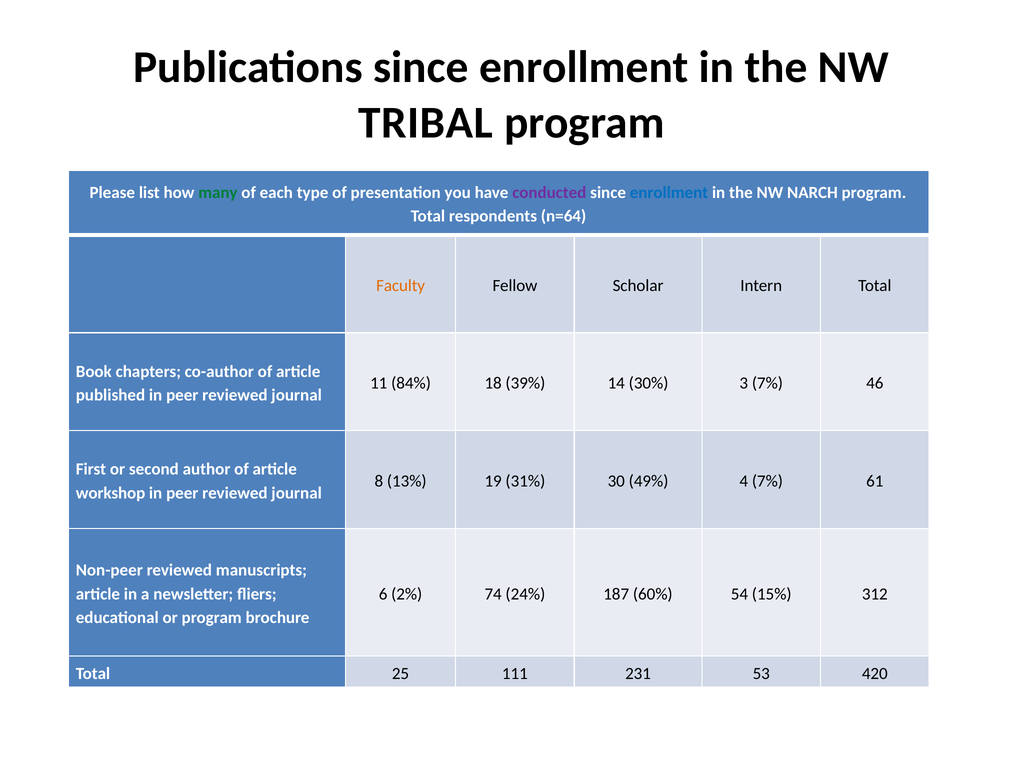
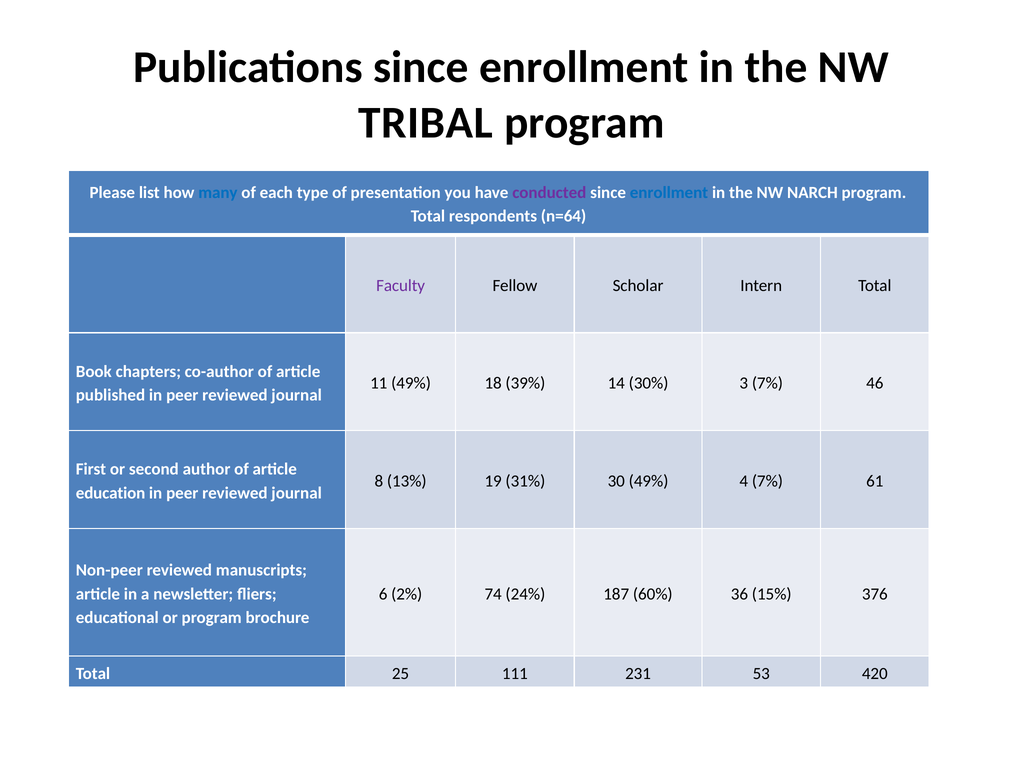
many colour: green -> blue
Faculty colour: orange -> purple
11 84%: 84% -> 49%
workshop: workshop -> education
54: 54 -> 36
312: 312 -> 376
